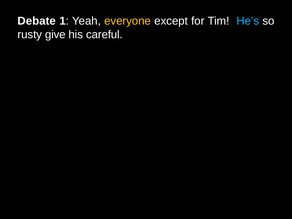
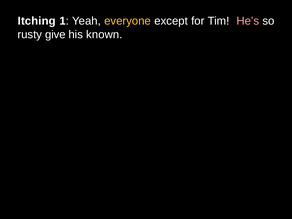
Debate: Debate -> Itching
He’s colour: light blue -> pink
careful: careful -> known
